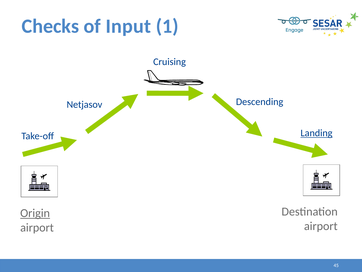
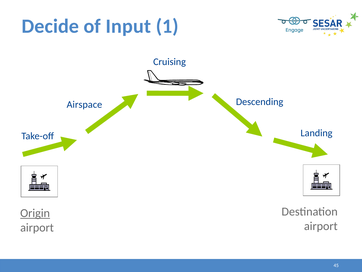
Checks: Checks -> Decide
Netjasov: Netjasov -> Airspace
Landing underline: present -> none
